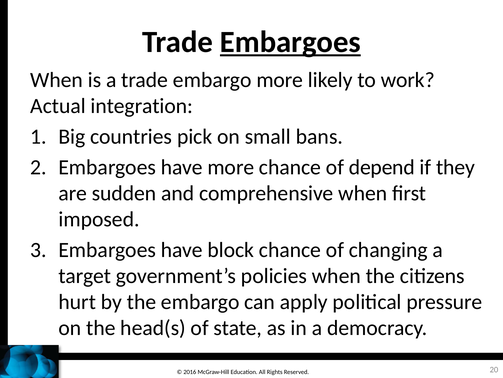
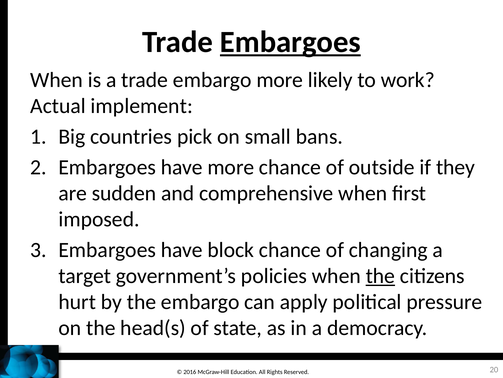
integration: integration -> implement
depend: depend -> outside
the at (380, 275) underline: none -> present
